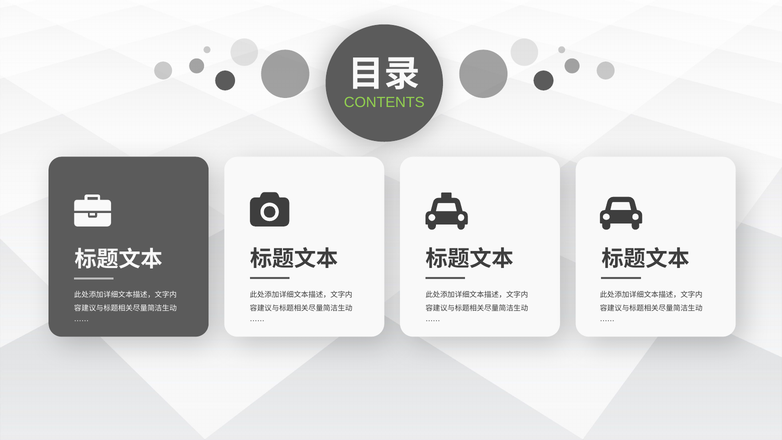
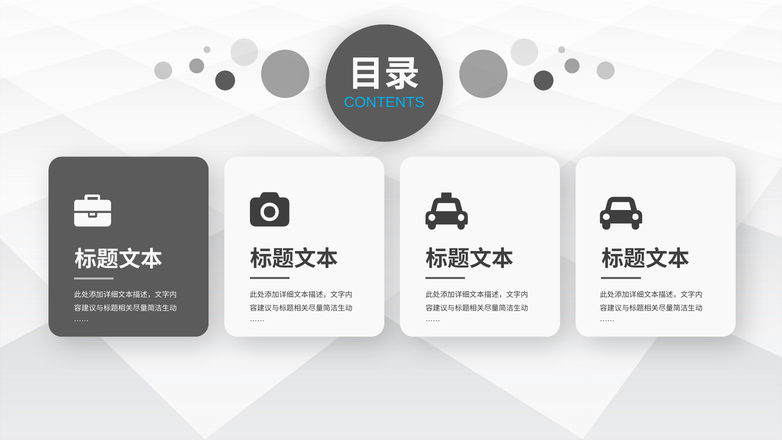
CONTENTS colour: light green -> light blue
